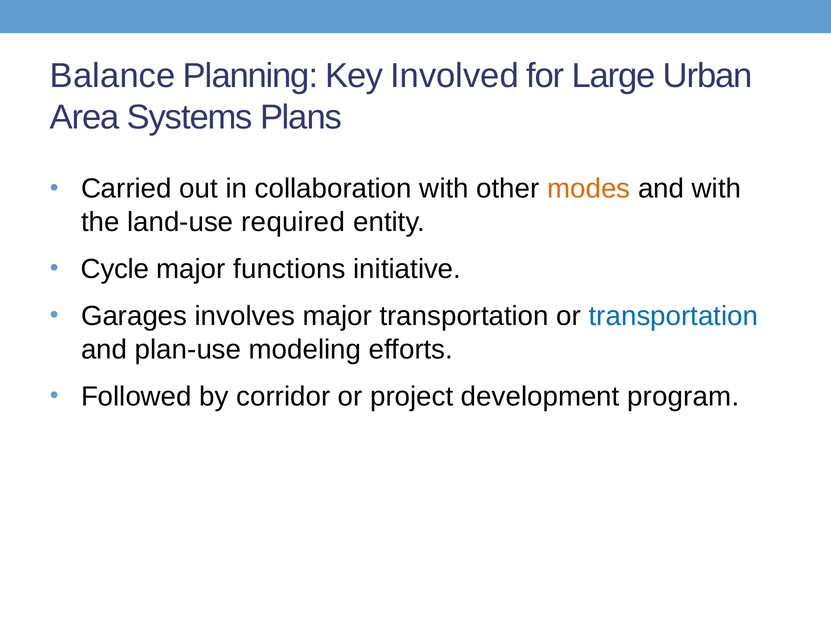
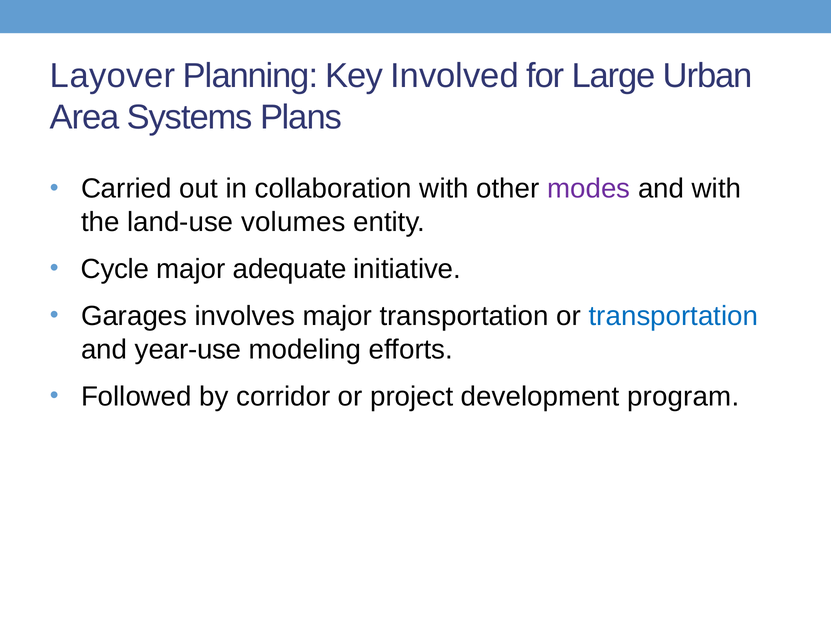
Balance: Balance -> Layover
modes colour: orange -> purple
required: required -> volumes
functions: functions -> adequate
plan-use: plan-use -> year-use
